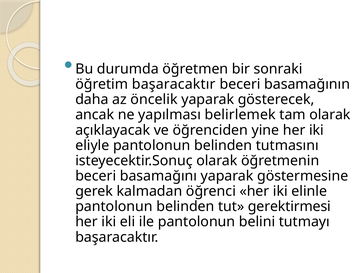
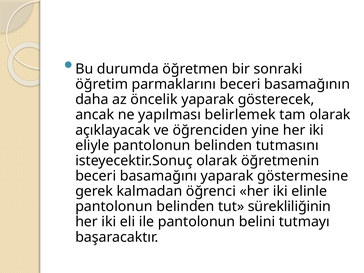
öğretim başaracaktır: başaracaktır -> parmaklarını
gerektirmesi: gerektirmesi -> sürekliliğinin
